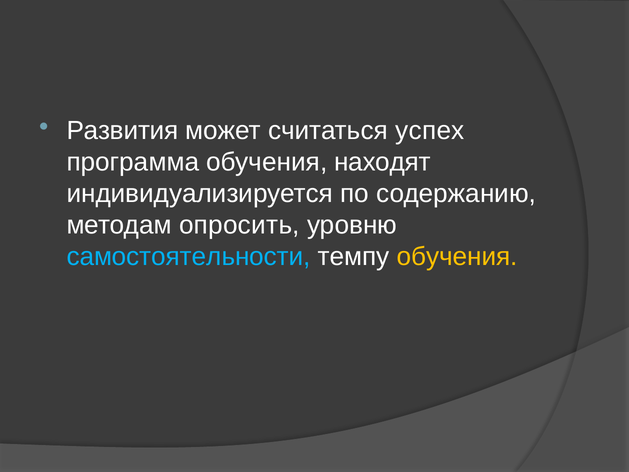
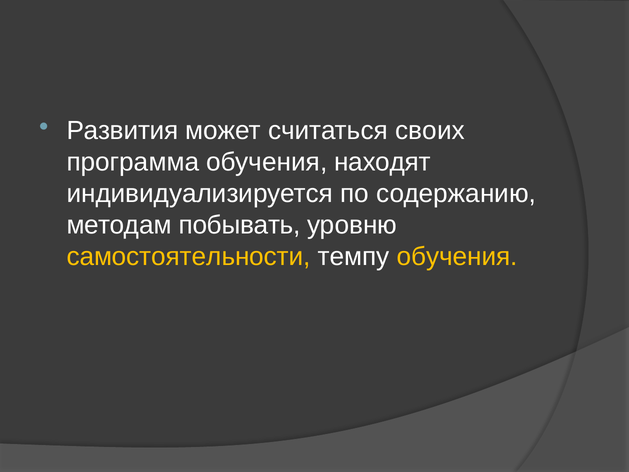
успех: успех -> своих
опросить: опросить -> побывать
самостоятельности colour: light blue -> yellow
